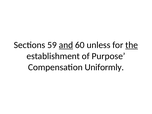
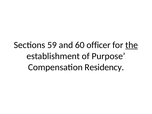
and underline: present -> none
unless: unless -> officer
Uniformly: Uniformly -> Residency
